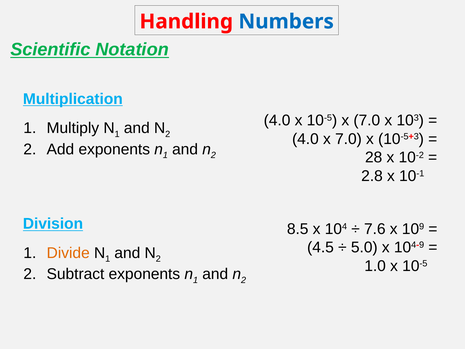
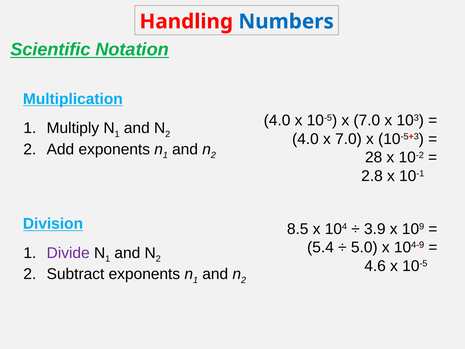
7.6: 7.6 -> 3.9
4.5: 4.5 -> 5.4
Divide colour: orange -> purple
1.0: 1.0 -> 4.6
